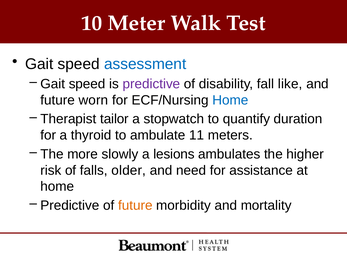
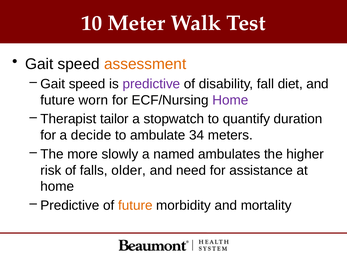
assessment colour: blue -> orange
like: like -> diet
Home at (230, 100) colour: blue -> purple
thyroid: thyroid -> decide
11: 11 -> 34
lesions: lesions -> named
